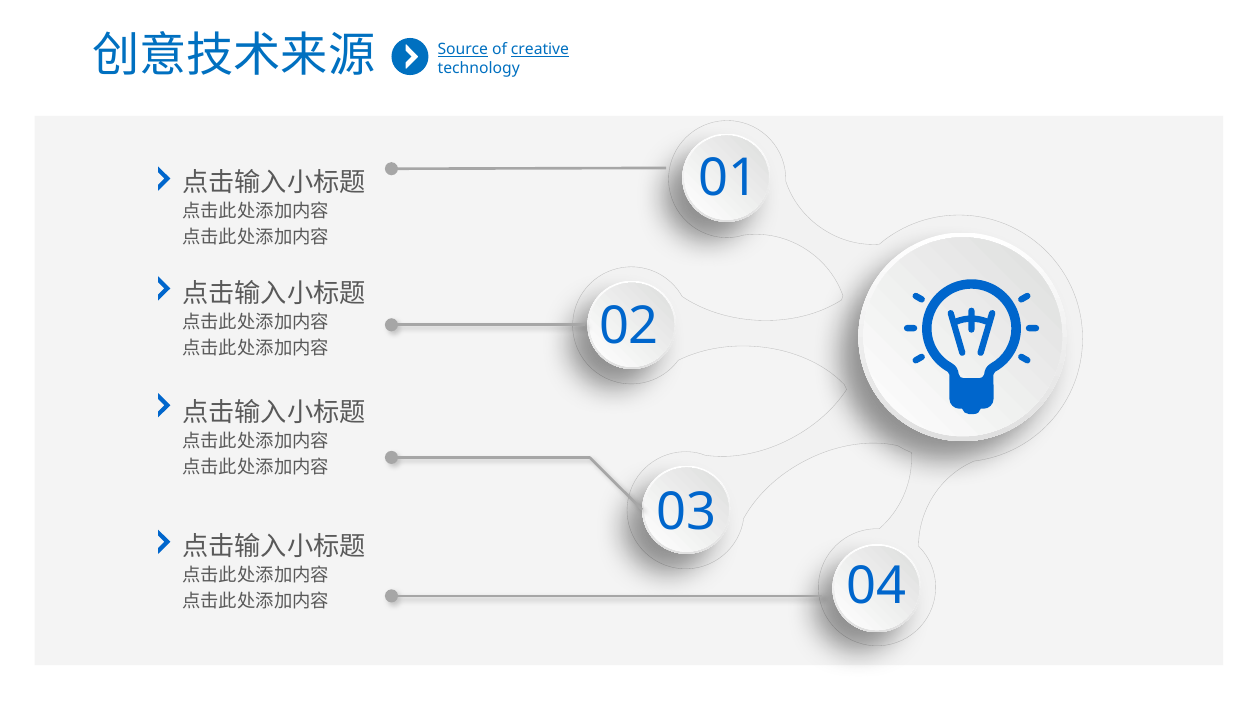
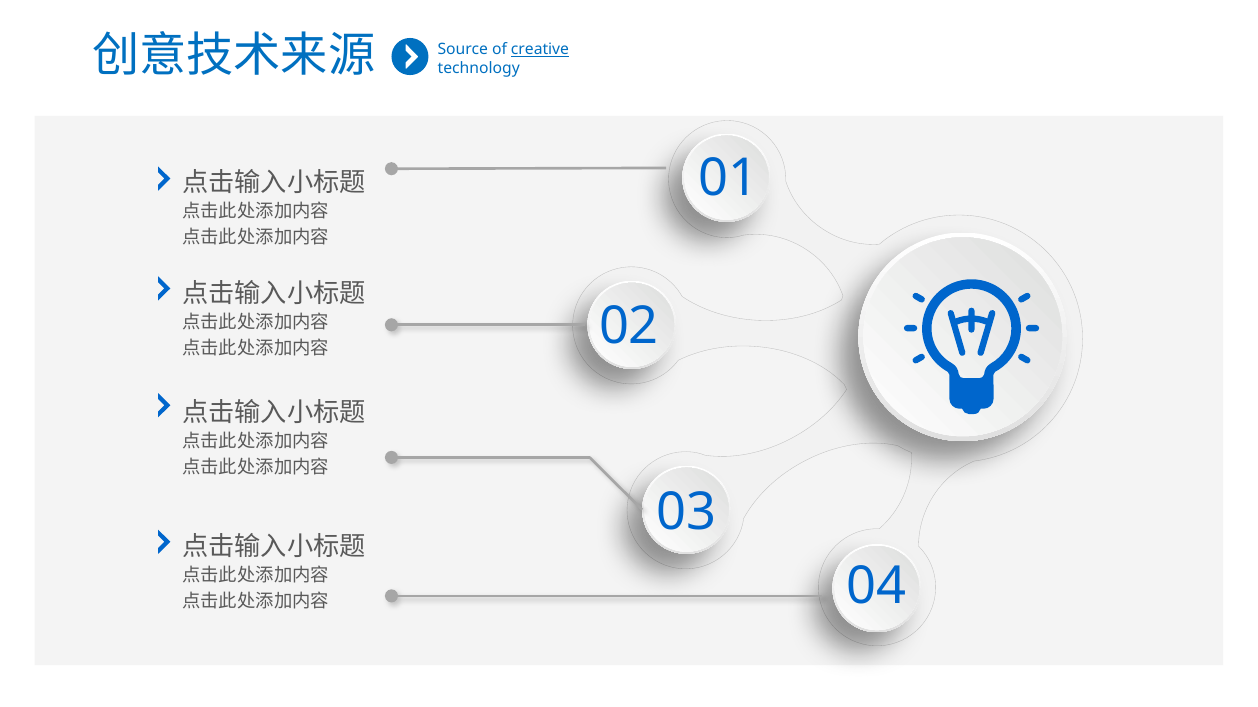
Source underline: present -> none
